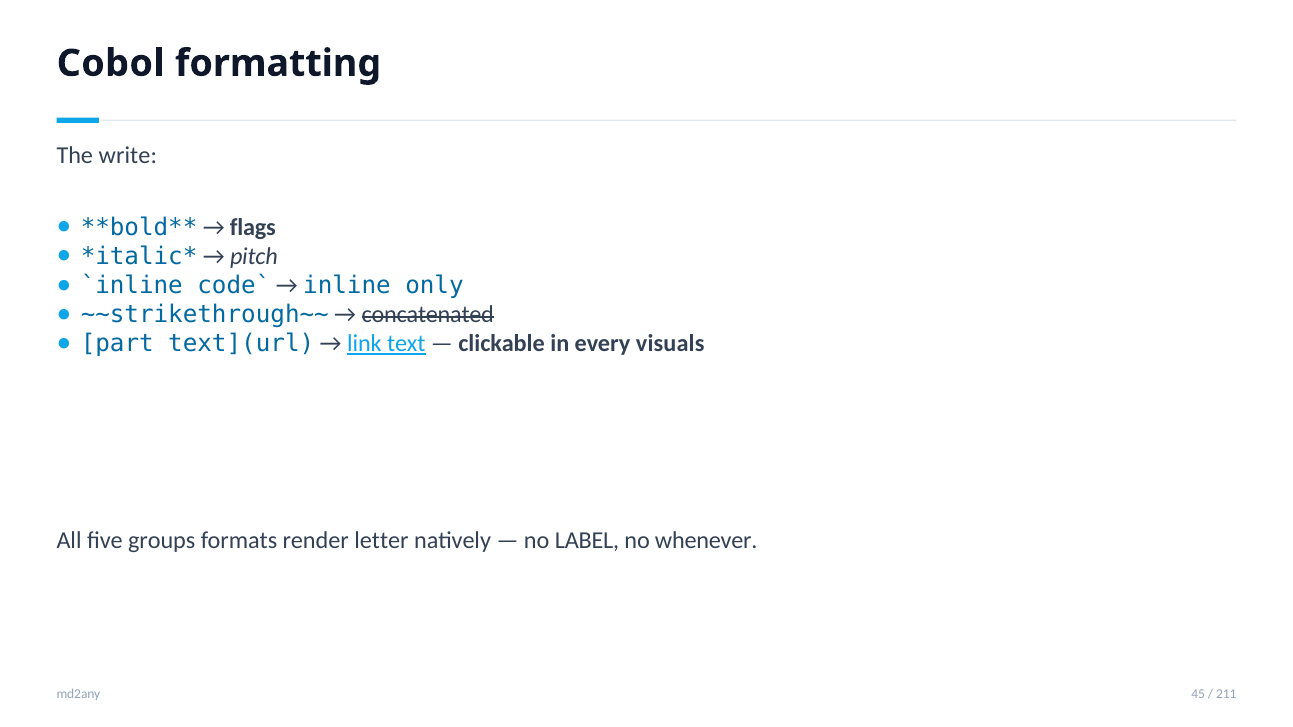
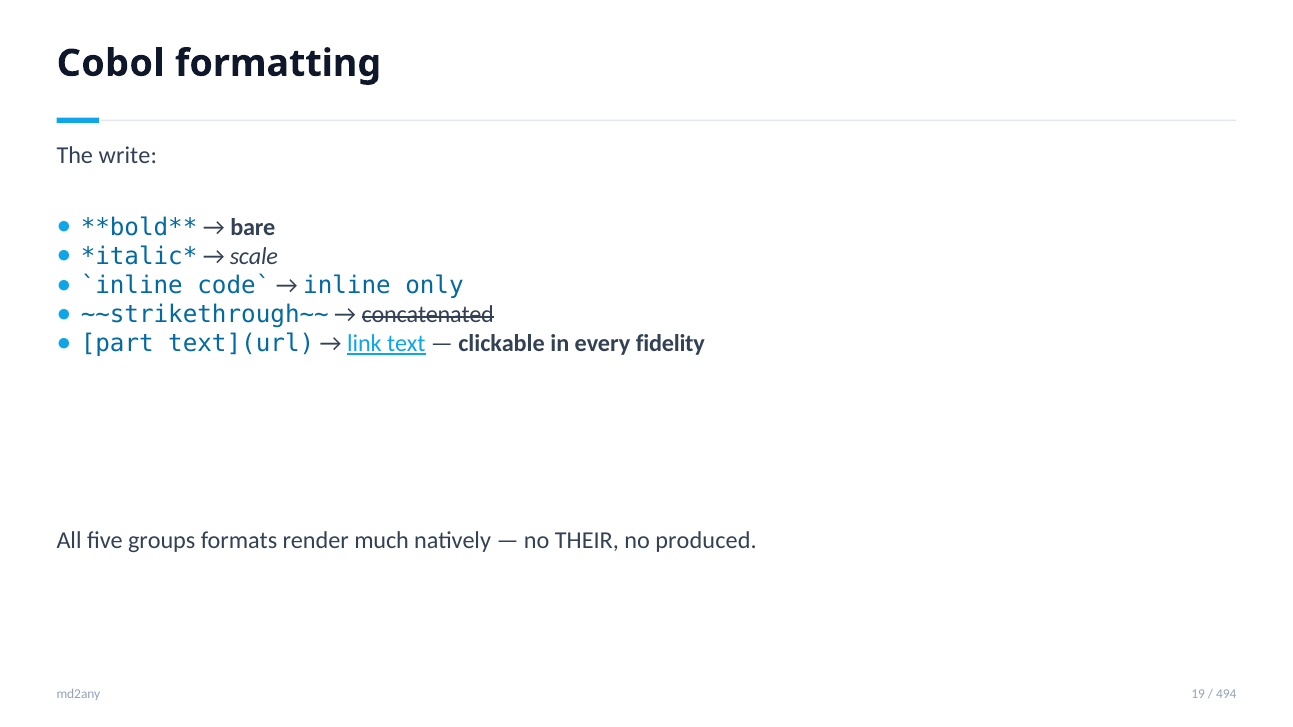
flags: flags -> bare
pitch: pitch -> scale
visuals: visuals -> fidelity
letter: letter -> much
LABEL: LABEL -> THEIR
whenever: whenever -> produced
45: 45 -> 19
211: 211 -> 494
